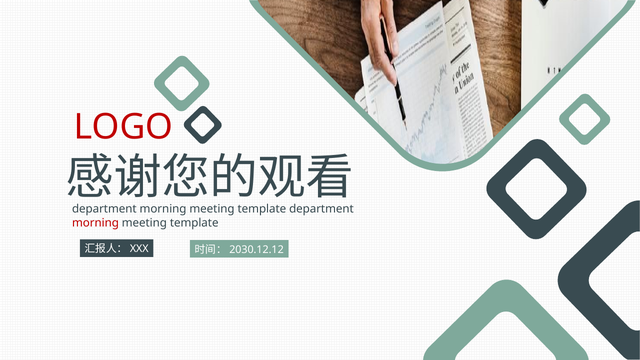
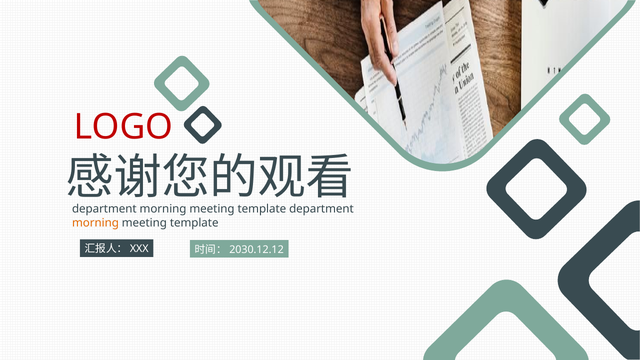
morning at (95, 223) colour: red -> orange
